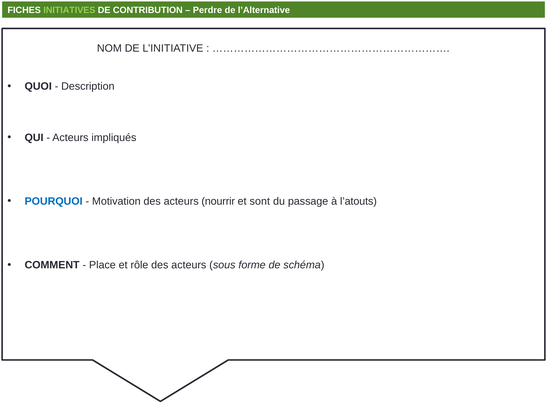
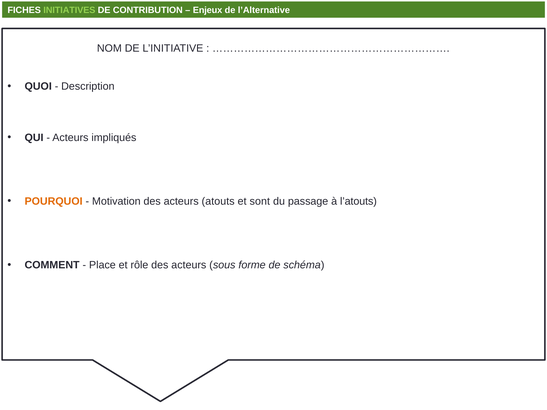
Perdre: Perdre -> Enjeux
POURQUOI colour: blue -> orange
nourrir: nourrir -> atouts
